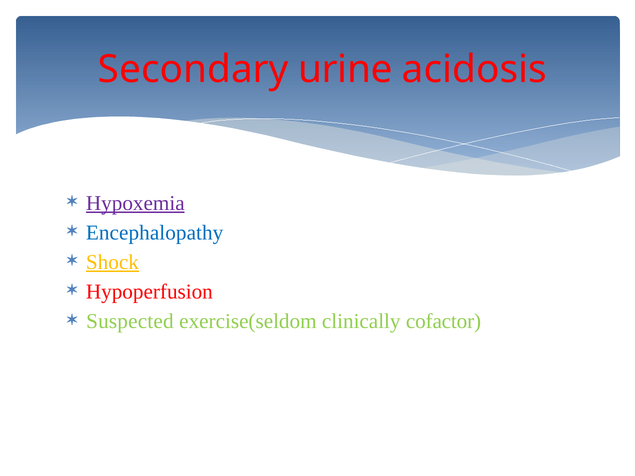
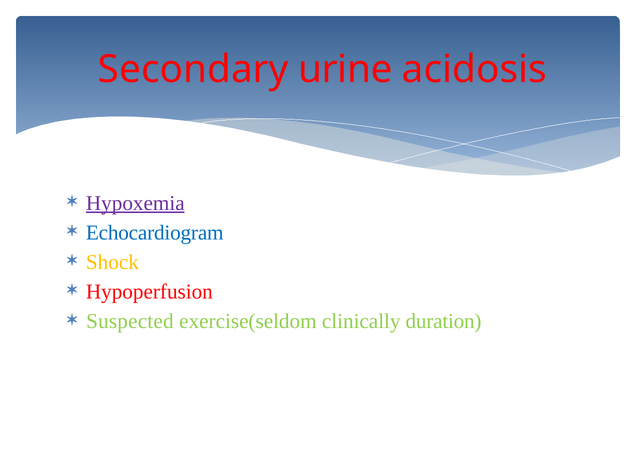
Encephalopathy: Encephalopathy -> Echocardiogram
Shock underline: present -> none
cofactor: cofactor -> duration
